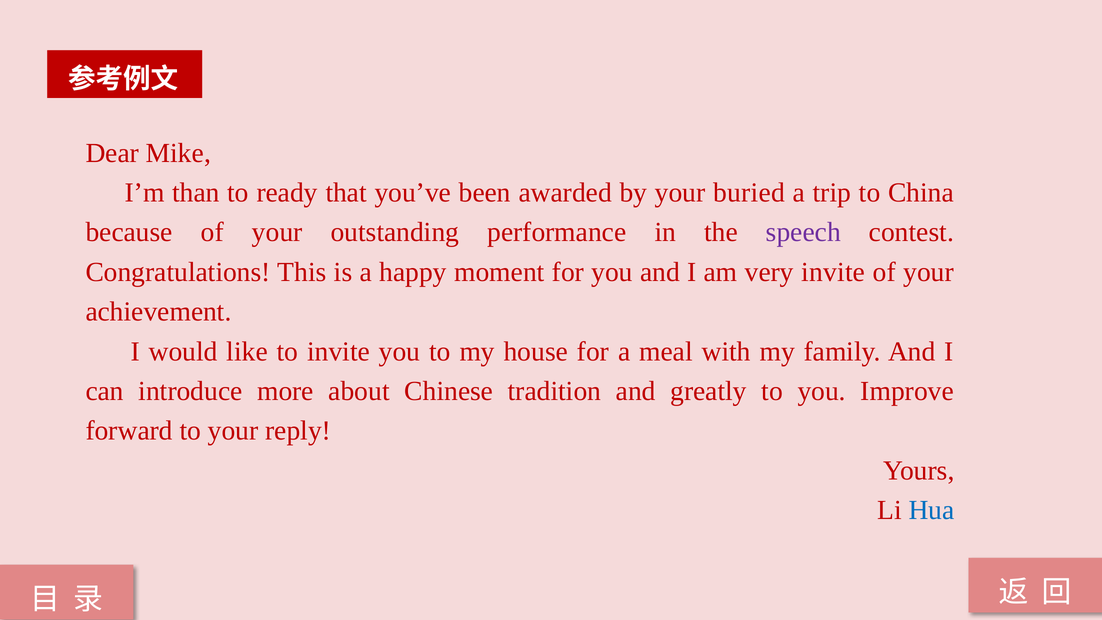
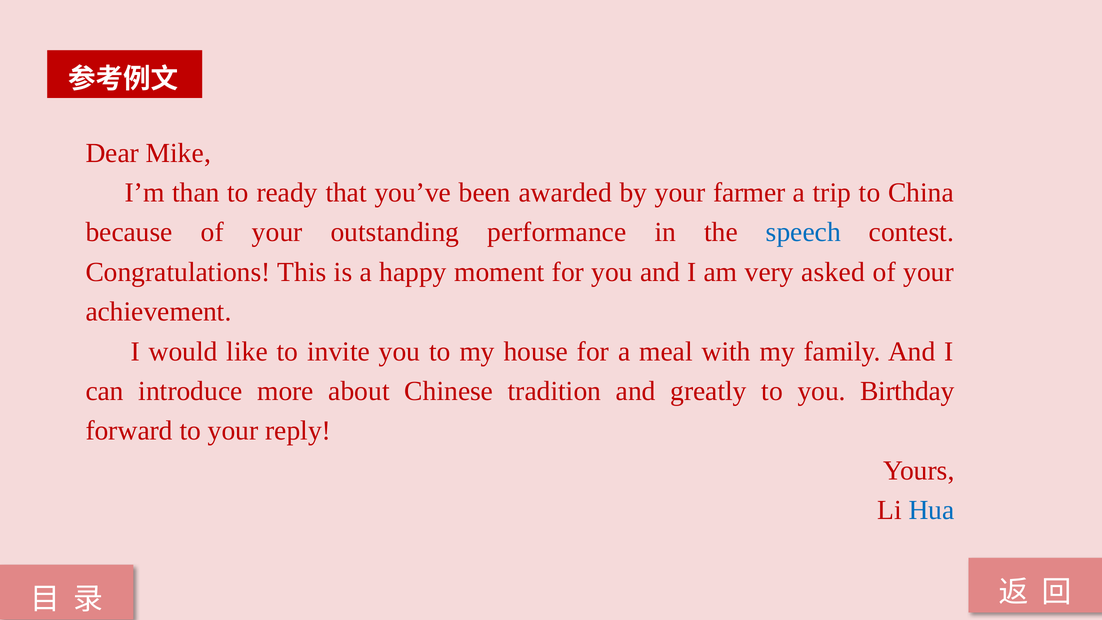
buried: buried -> farmer
speech colour: purple -> blue
very invite: invite -> asked
Improve: Improve -> Birthday
